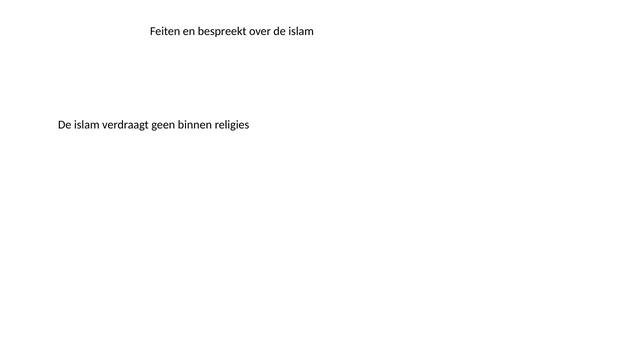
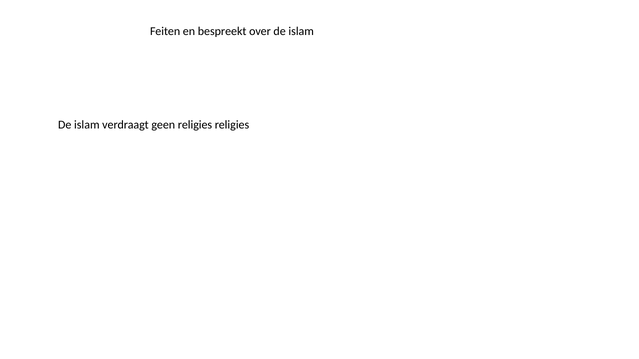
geen binnen: binnen -> religies
